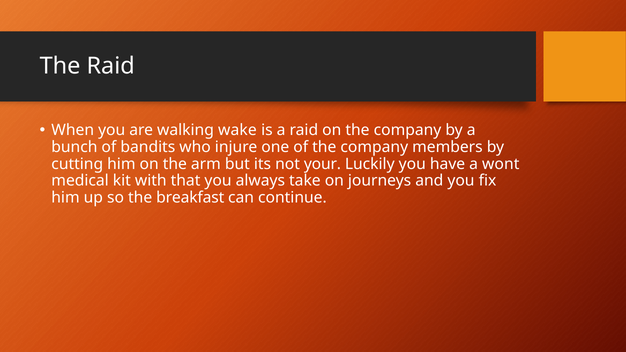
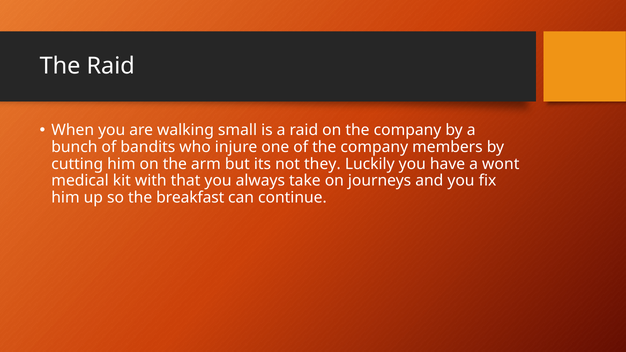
wake: wake -> small
your: your -> they
